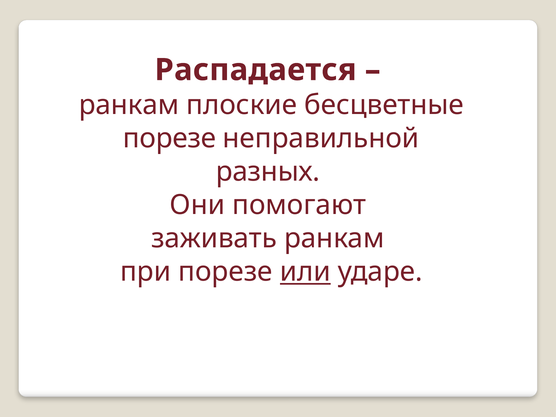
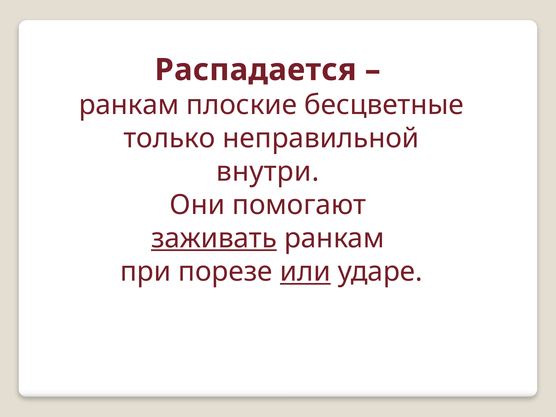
порезе at (170, 138): порезе -> только
разных: разных -> внутри
заживать underline: none -> present
